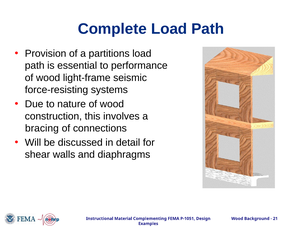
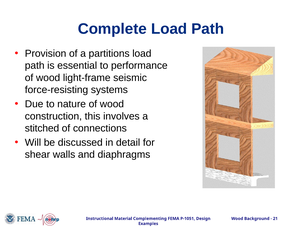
bracing: bracing -> stitched
